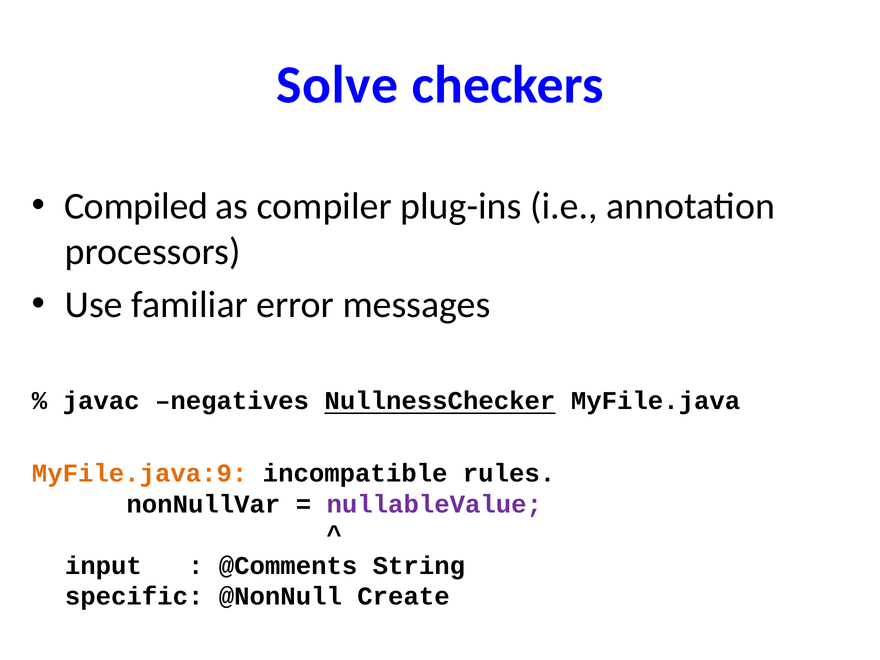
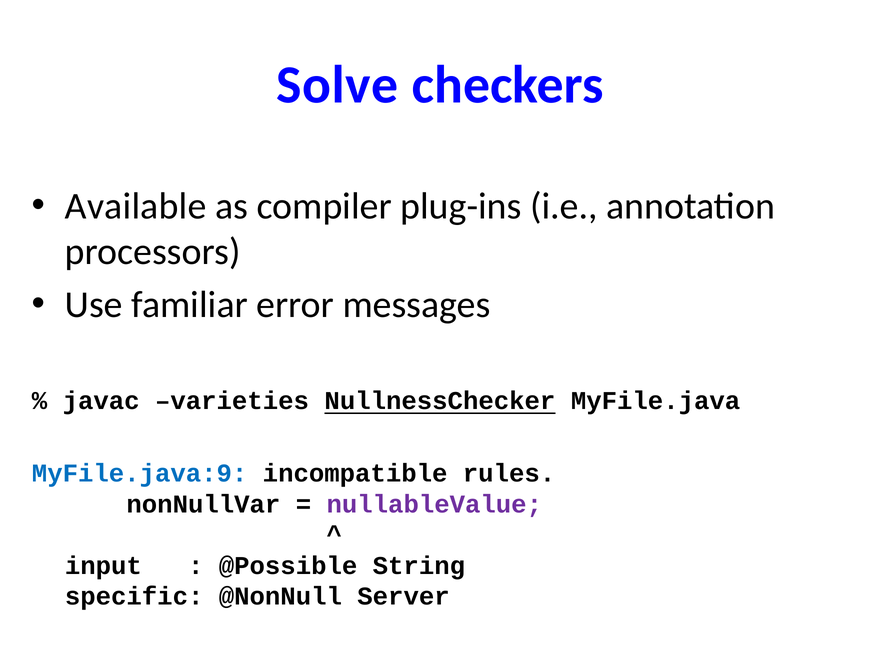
Compiled: Compiled -> Available
negatives: negatives -> varieties
MyFile.java:9 colour: orange -> blue
@Comments: @Comments -> @Possible
Create: Create -> Server
